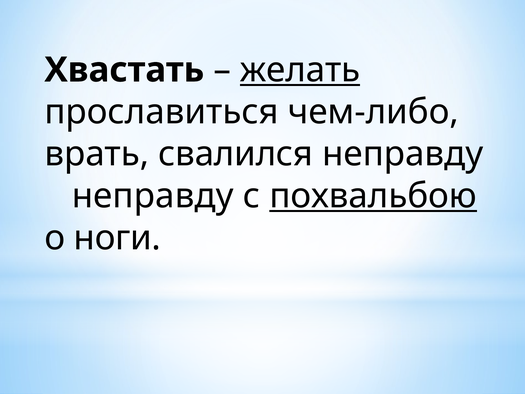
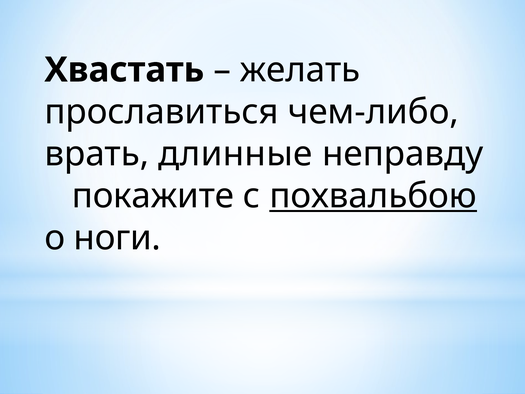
желать underline: present -> none
свалился: свалился -> длинные
неправду at (153, 196): неправду -> покажите
